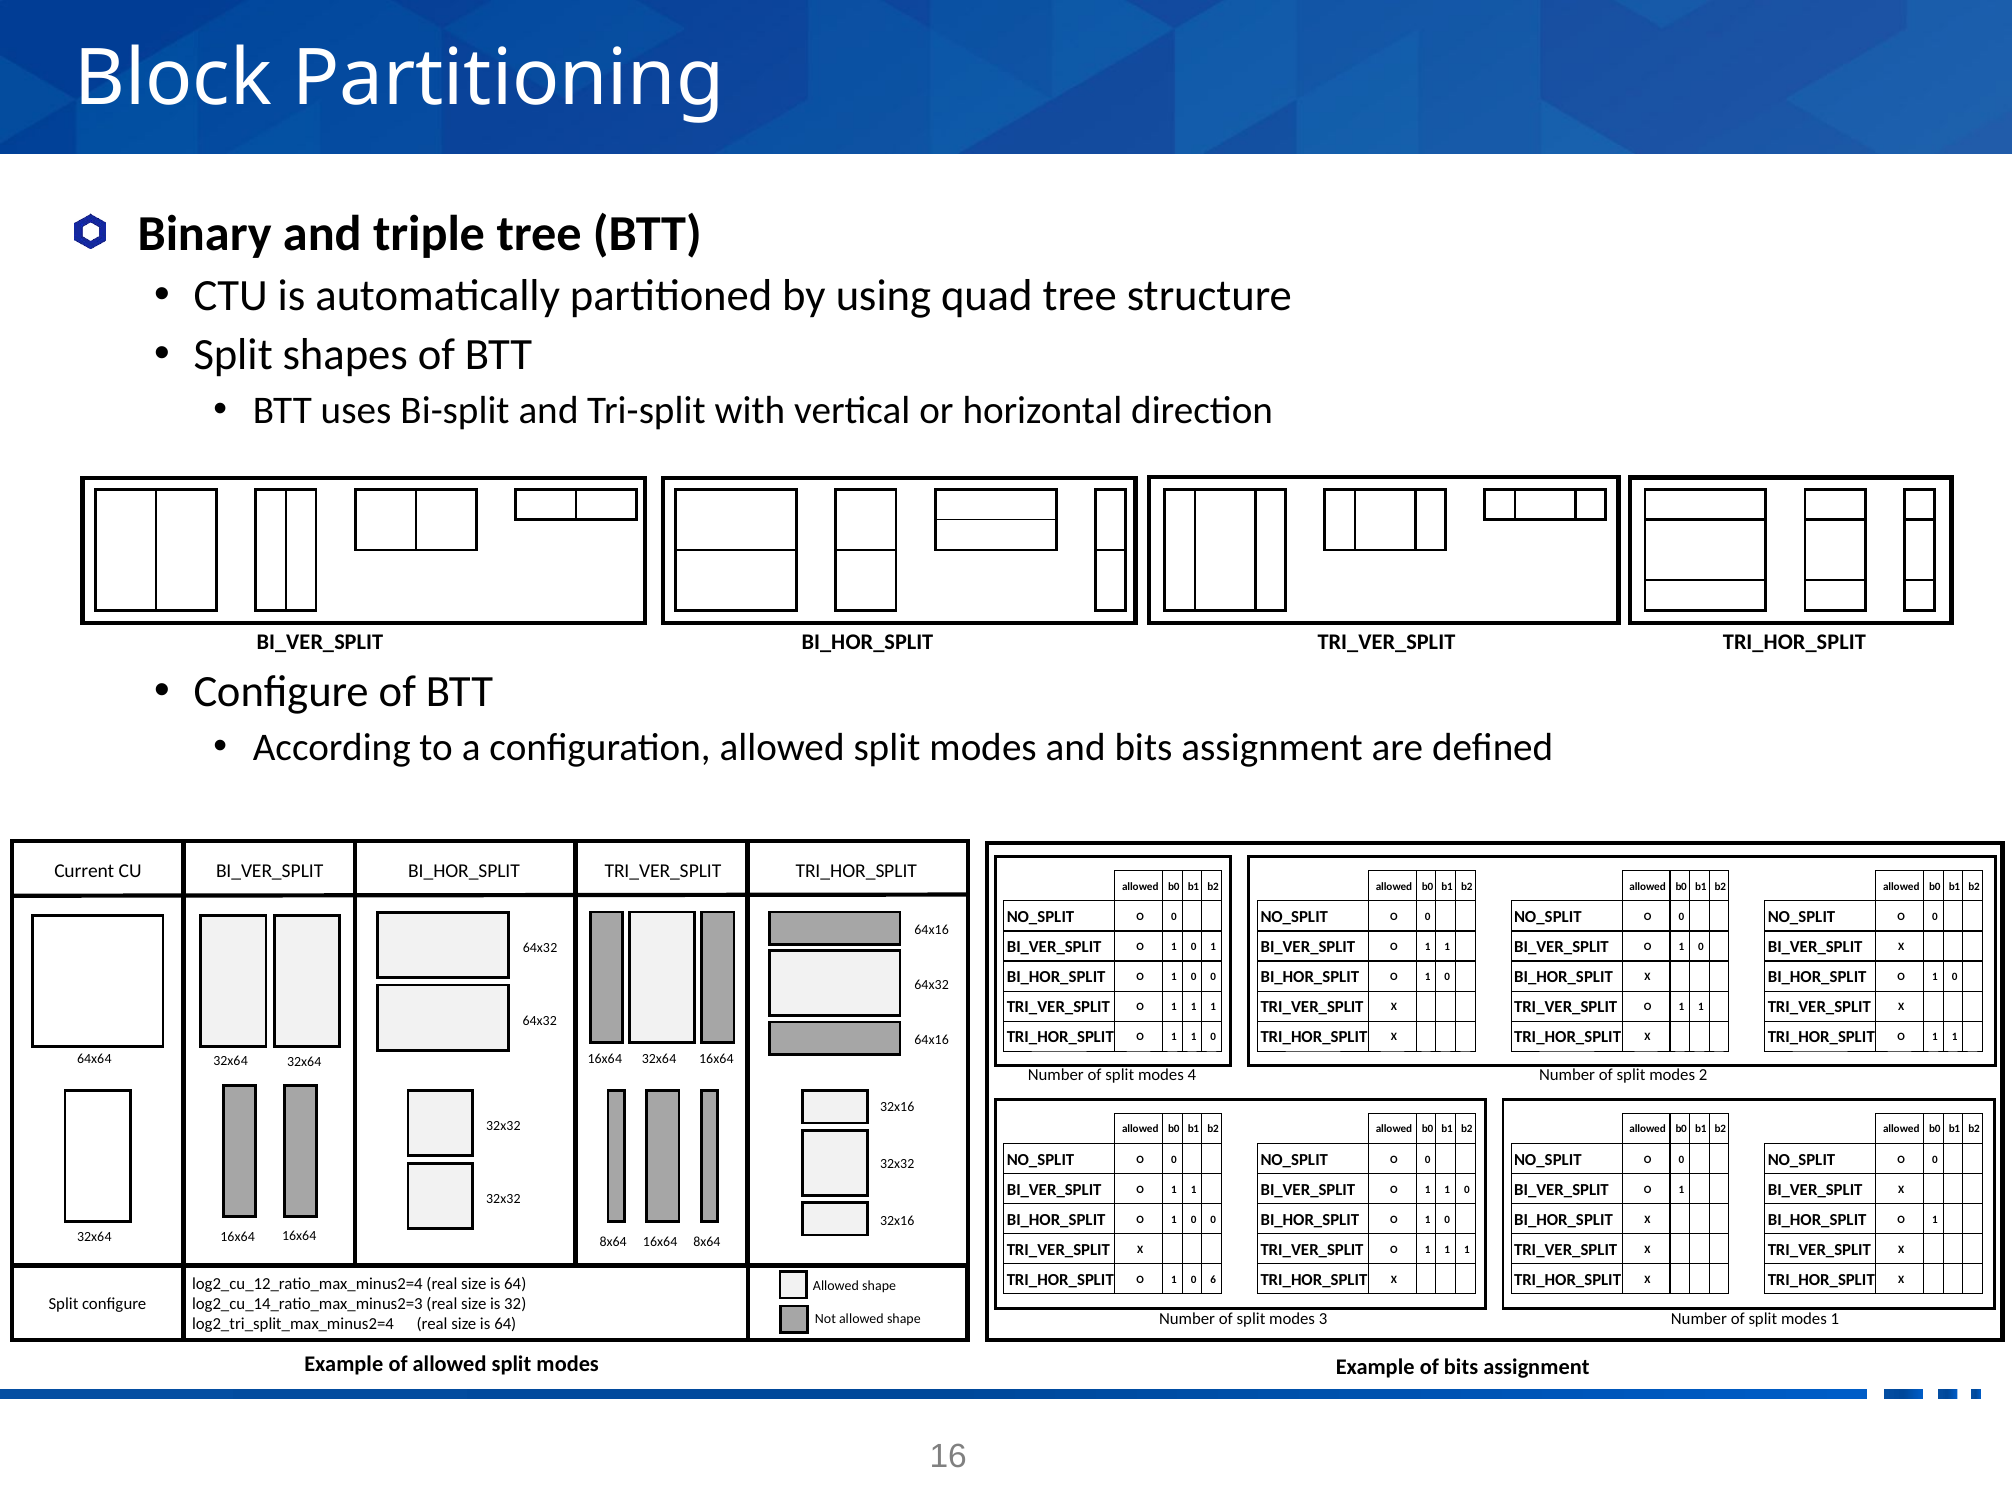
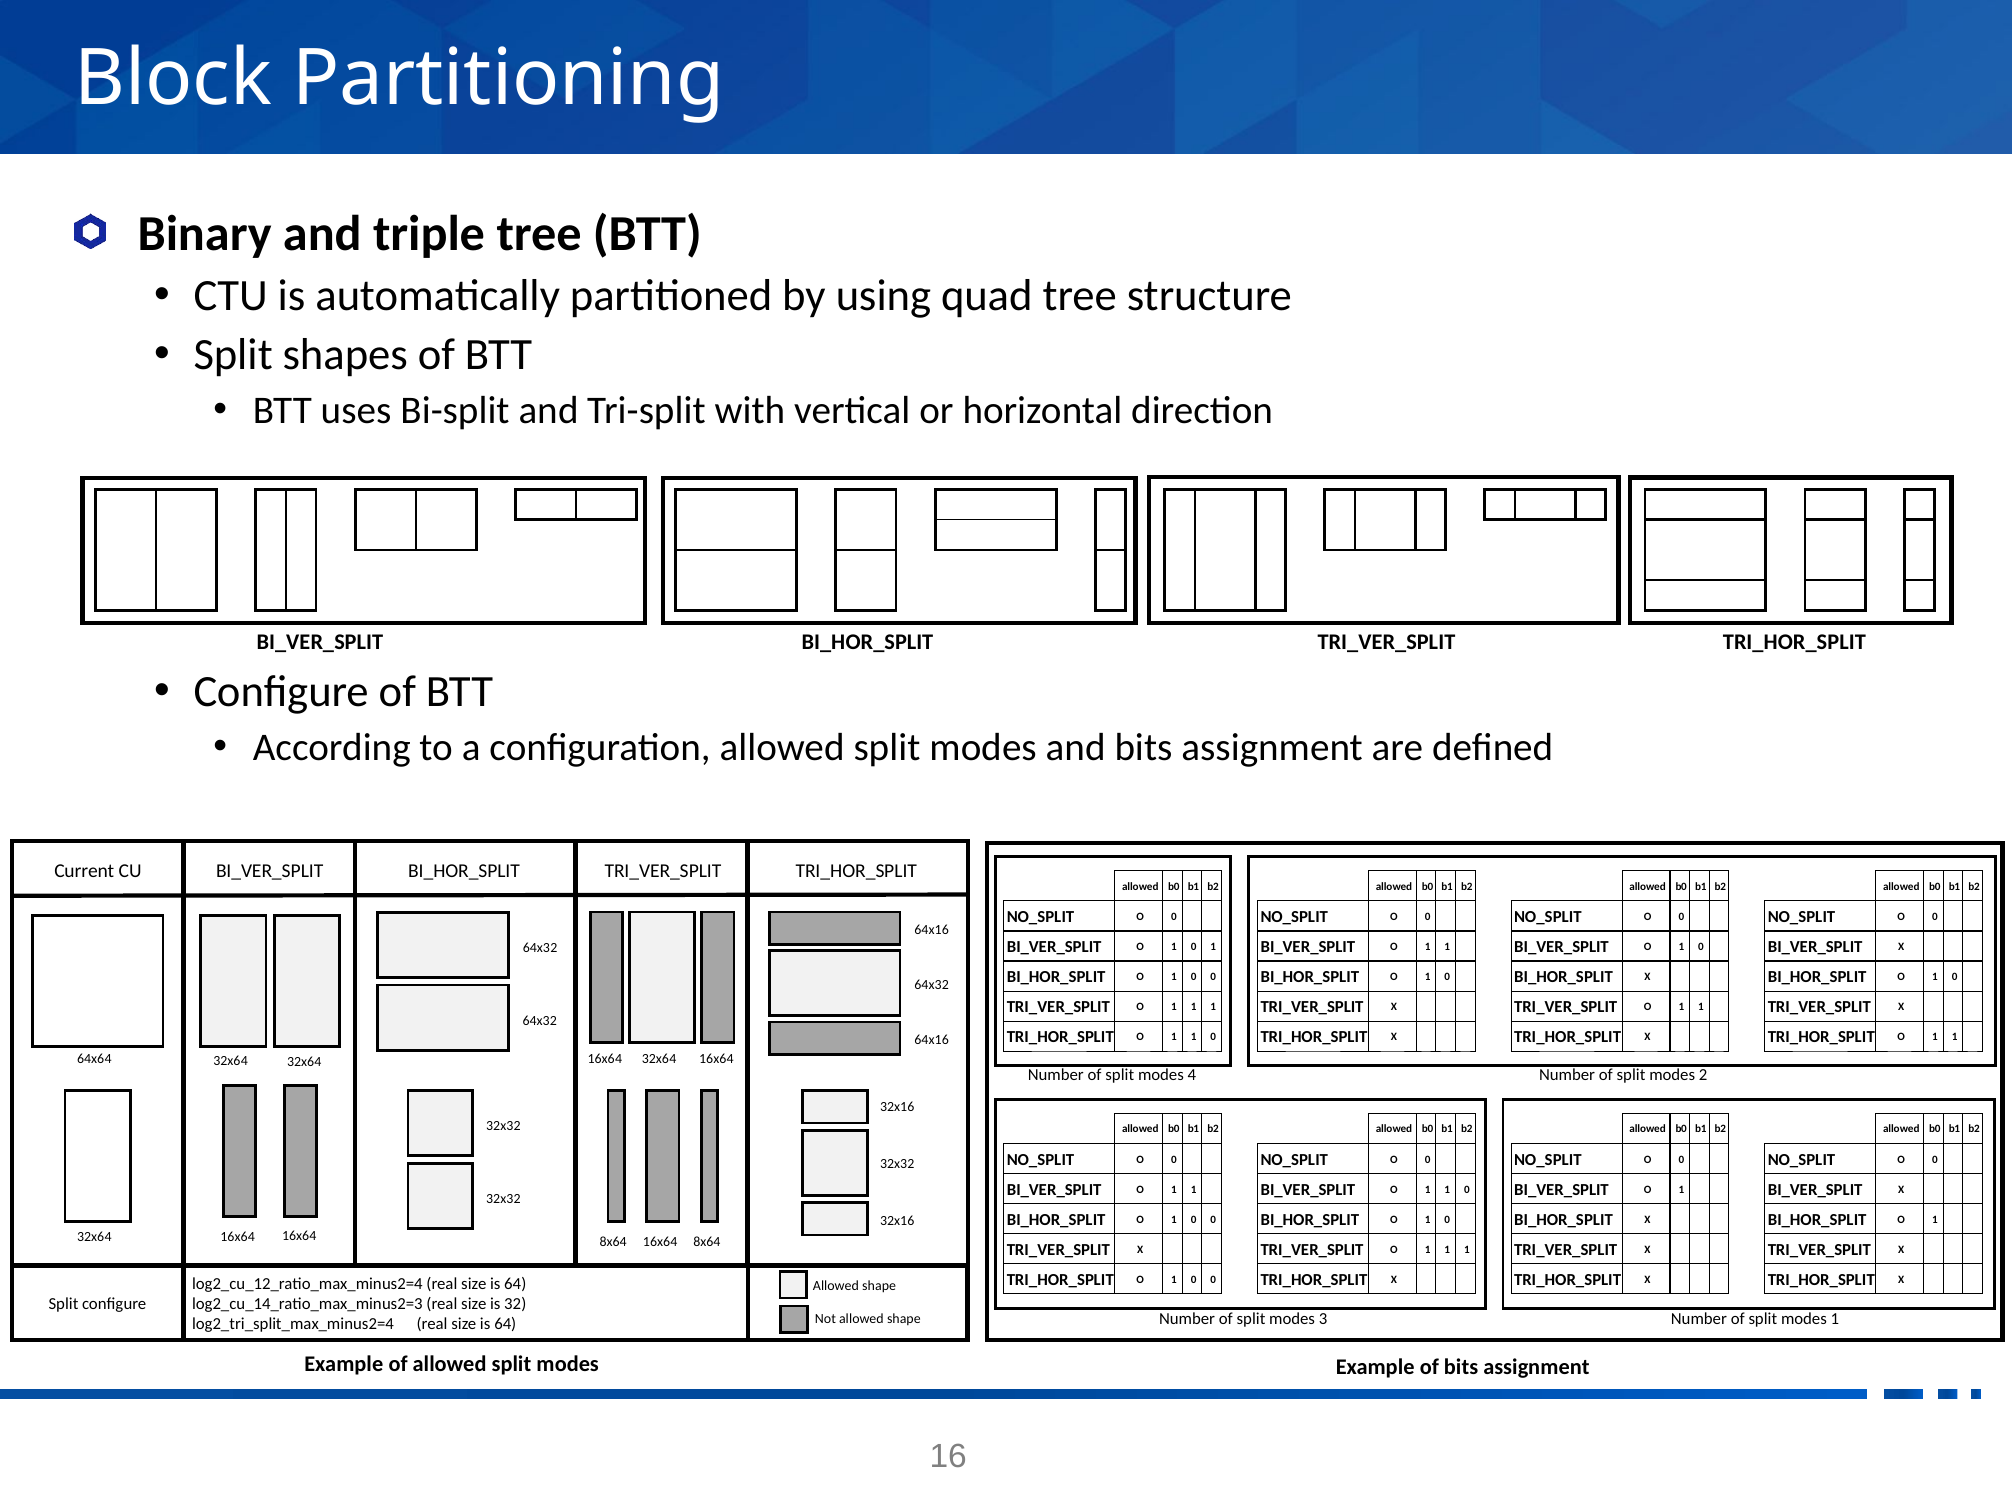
6 at (1213, 1280): 6 -> 0
